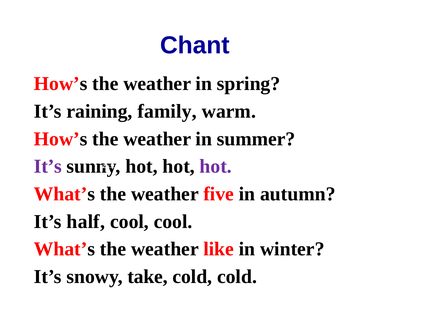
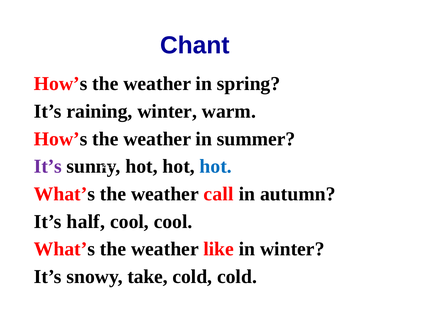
raining family: family -> winter
hot at (216, 166) colour: purple -> blue
five: five -> call
